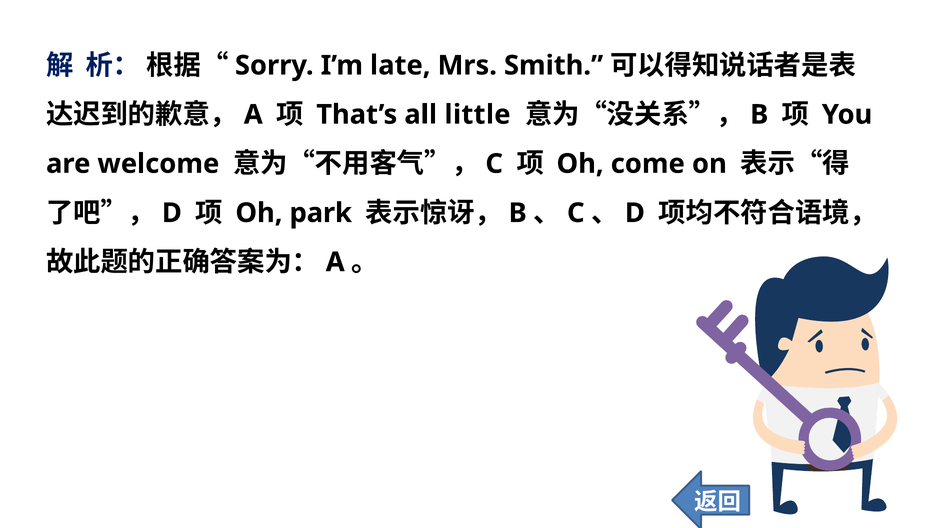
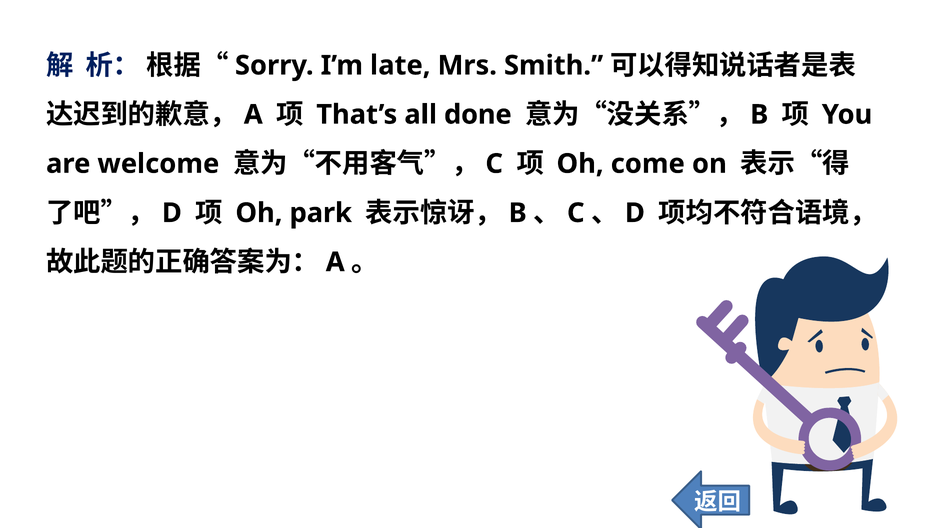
little: little -> done
